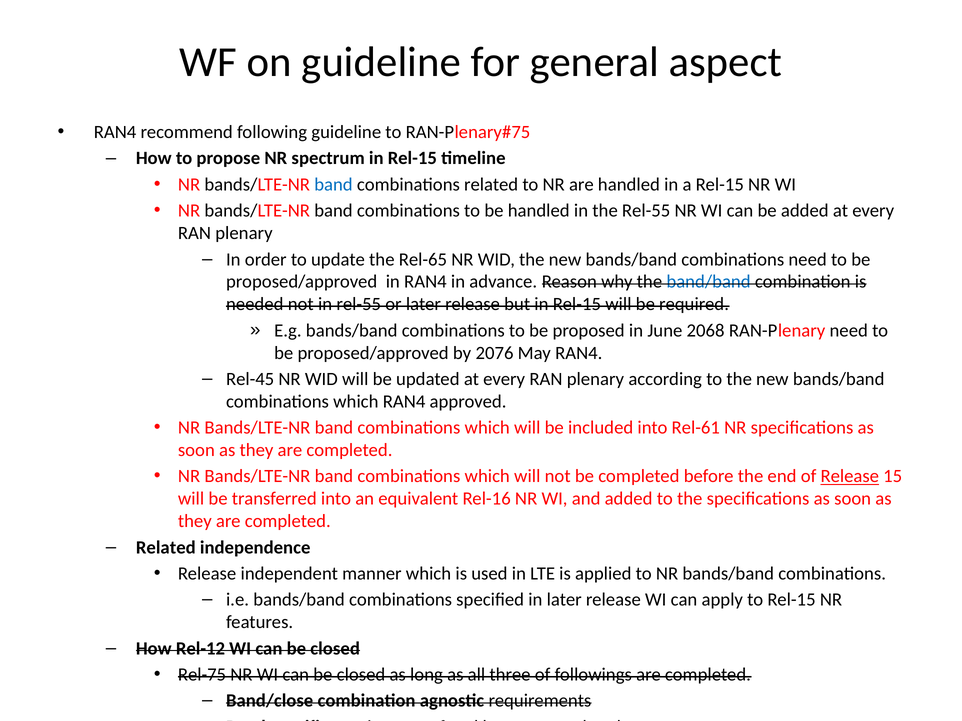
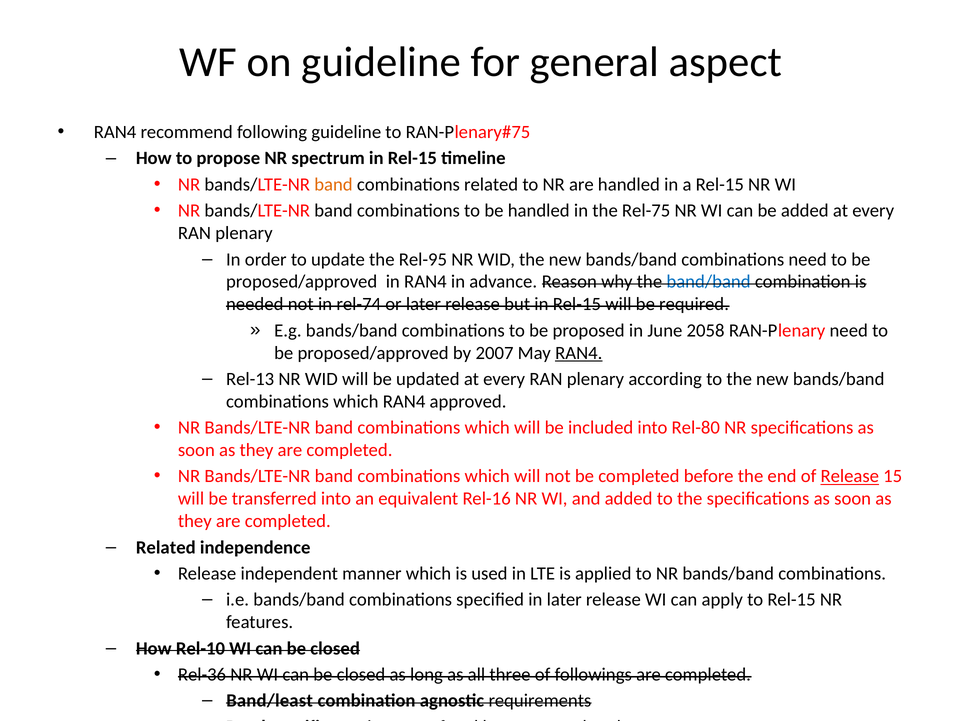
band at (333, 185) colour: blue -> orange
the Rel-55: Rel-55 -> Rel-75
Rel-65: Rel-65 -> Rel-95
in rel-55: rel-55 -> rel-74
2068: 2068 -> 2058
2076: 2076 -> 2007
RAN4 at (579, 353) underline: none -> present
Rel-45: Rel-45 -> Rel-13
Rel-61: Rel-61 -> Rel-80
Rel-12: Rel-12 -> Rel-10
Rel-75: Rel-75 -> Rel-36
Band/close: Band/close -> Band/least
